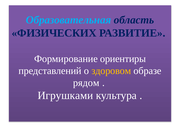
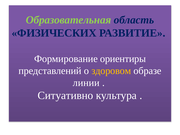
Образовательная colour: light blue -> light green
рядом: рядом -> линии
Игрушками: Игрушками -> Ситуативно
